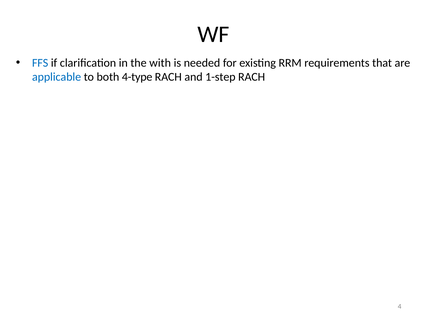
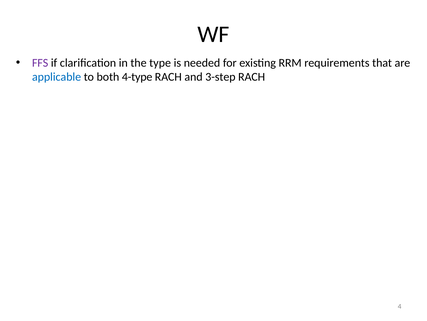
FFS colour: blue -> purple
with: with -> type
1-step: 1-step -> 3-step
